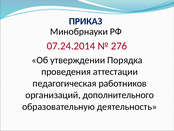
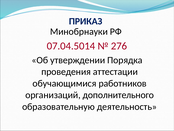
07.24.2014: 07.24.2014 -> 07.04.5014
педагогическая: педагогическая -> обучающимися
